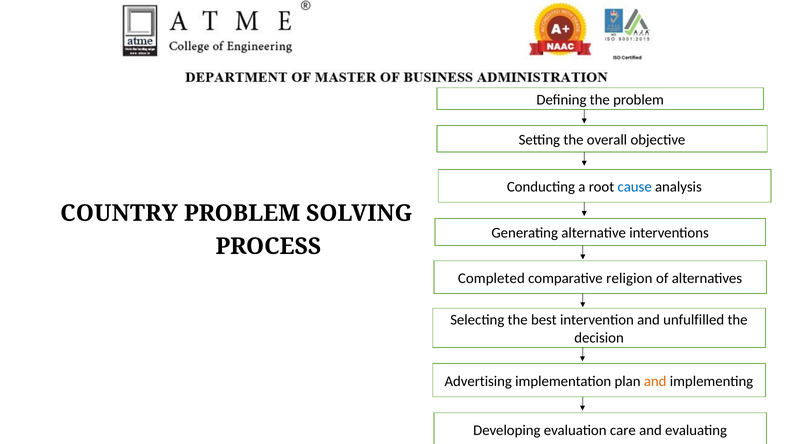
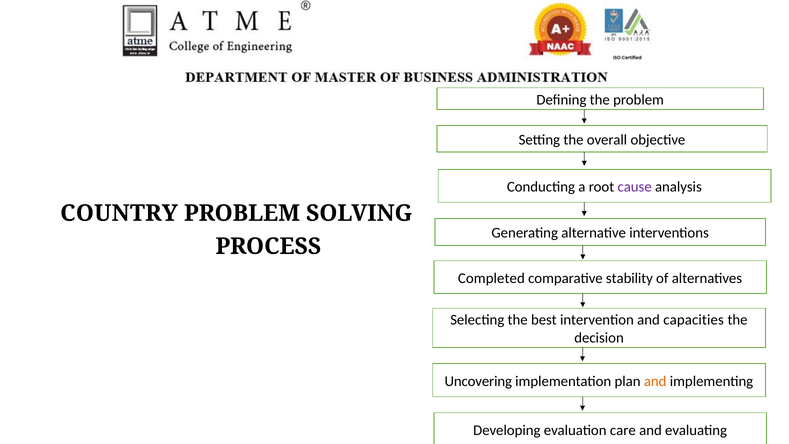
cause colour: blue -> purple
religion: religion -> stability
unfulfilled: unfulfilled -> capacities
Advertising: Advertising -> Uncovering
